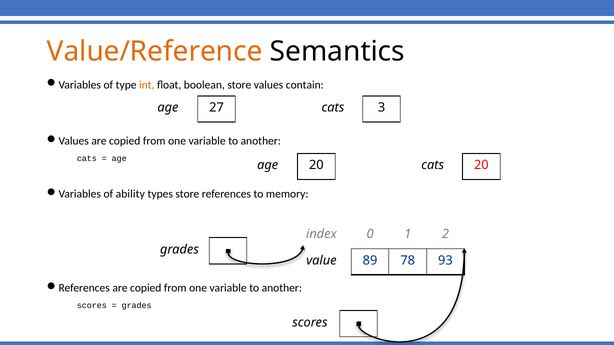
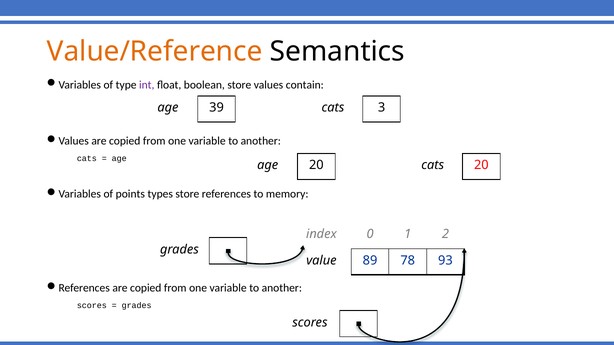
int colour: orange -> purple
27: 27 -> 39
ability: ability -> points
